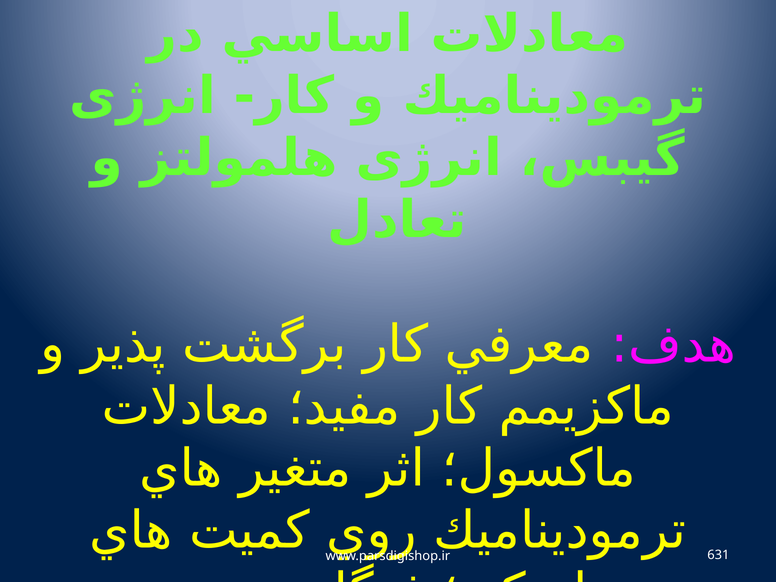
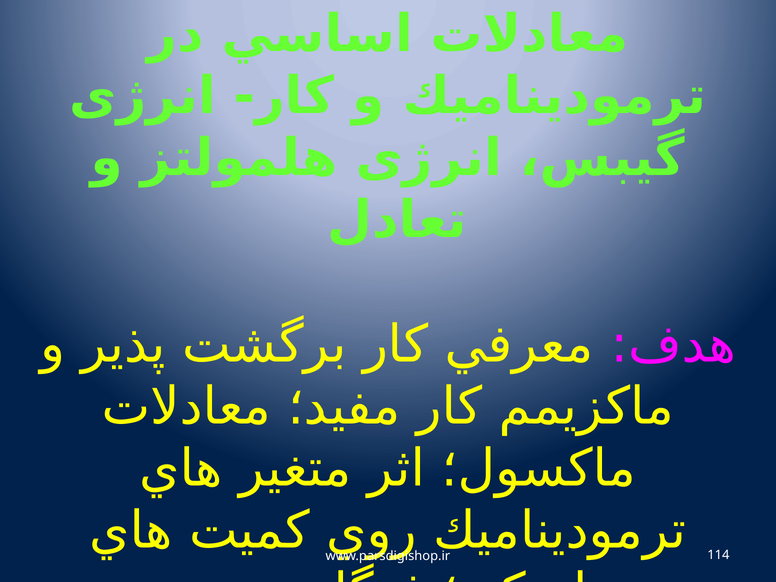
631: 631 -> 114
